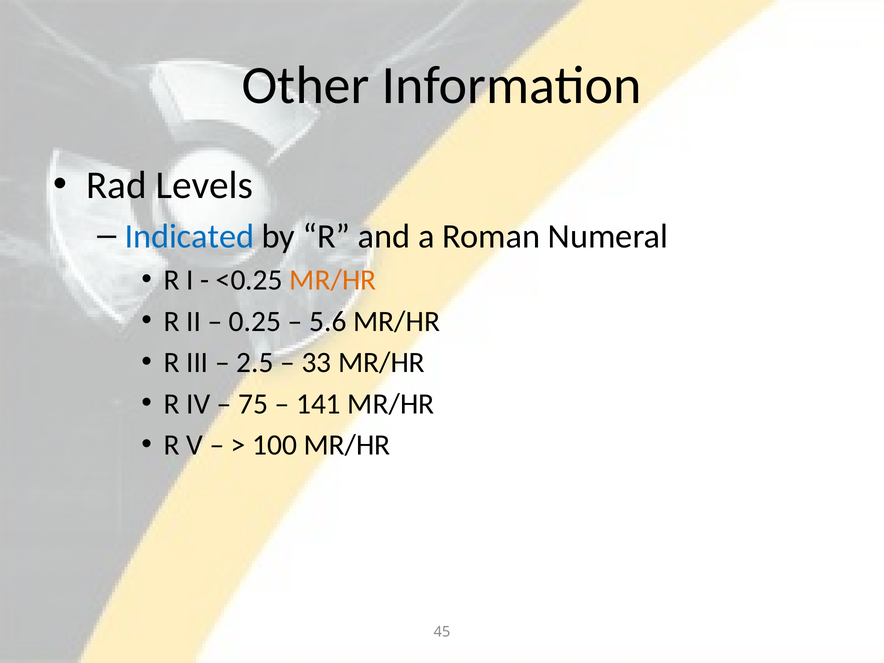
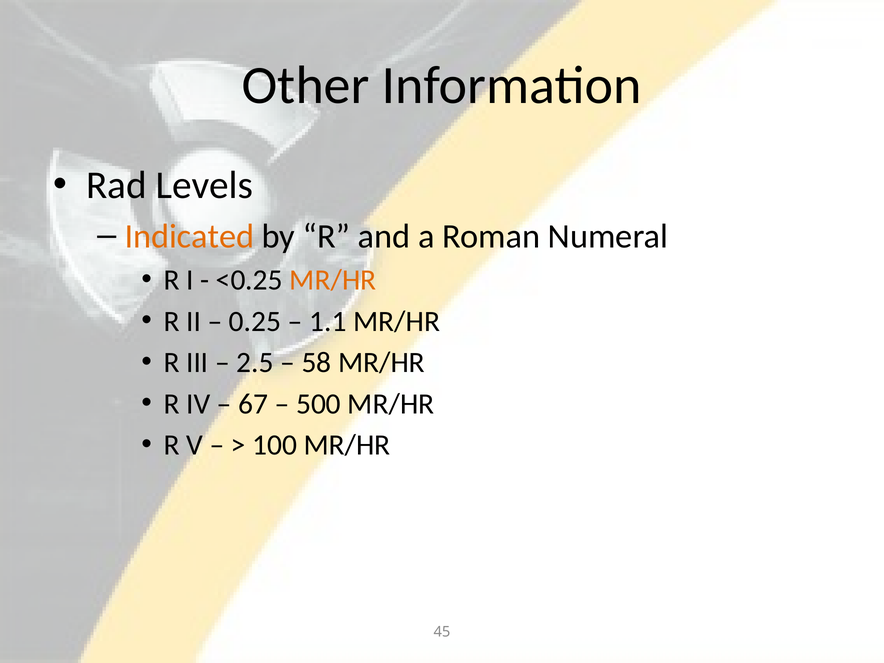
Indicated colour: blue -> orange
5.6: 5.6 -> 1.1
33: 33 -> 58
75: 75 -> 67
141: 141 -> 500
